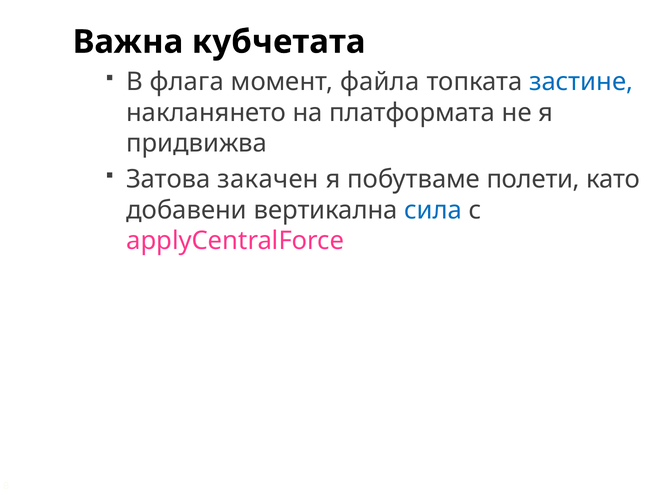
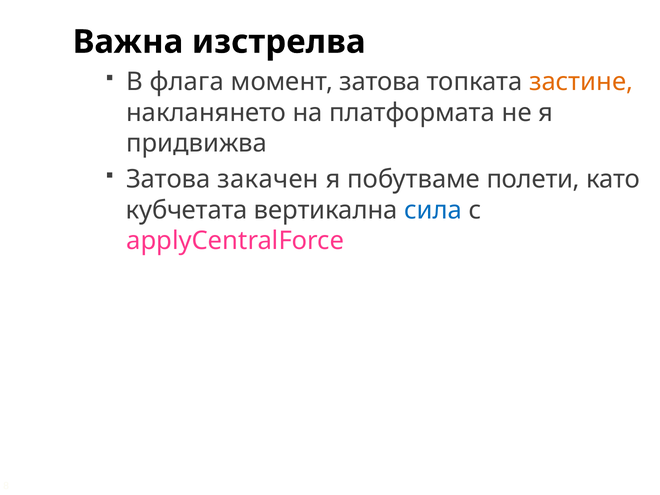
кубчетата: кубчетата -> изстрелва
момент файла: файла -> затова
застине colour: blue -> orange
добавени: добавени -> кубчетата
